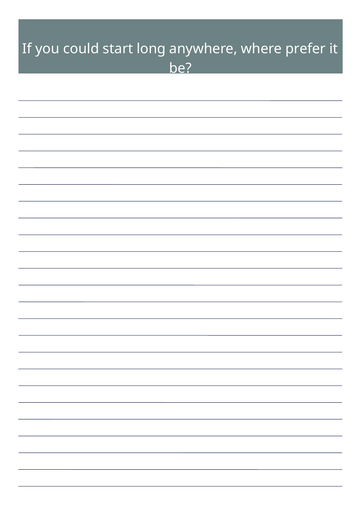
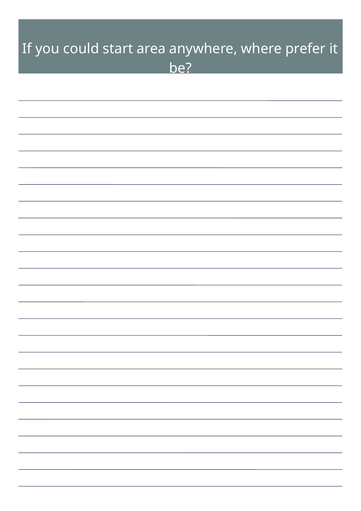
long: long -> area
